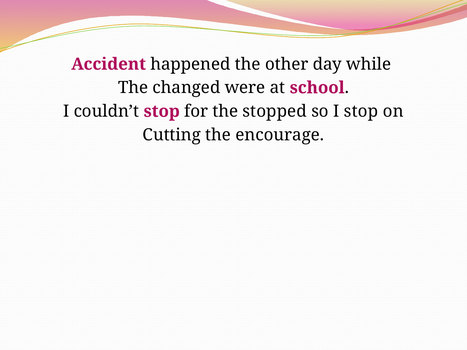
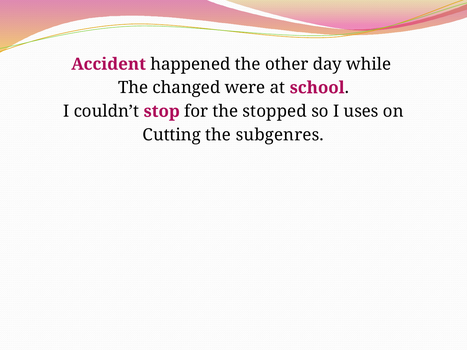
I stop: stop -> uses
encourage: encourage -> subgenres
